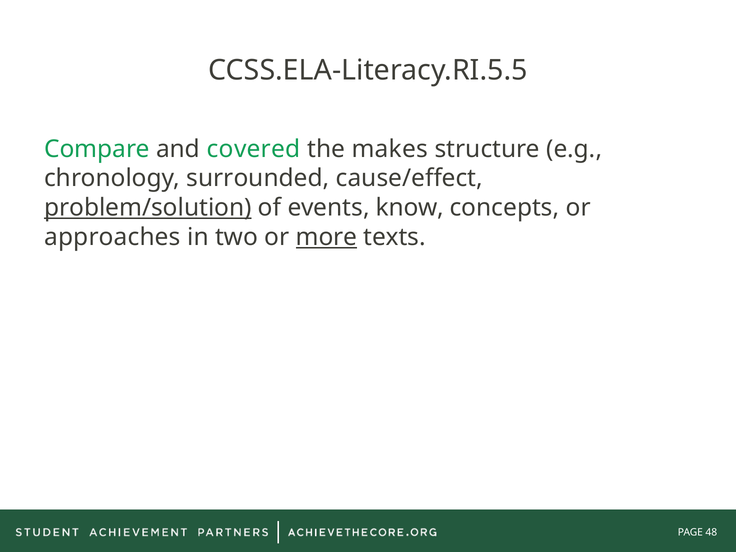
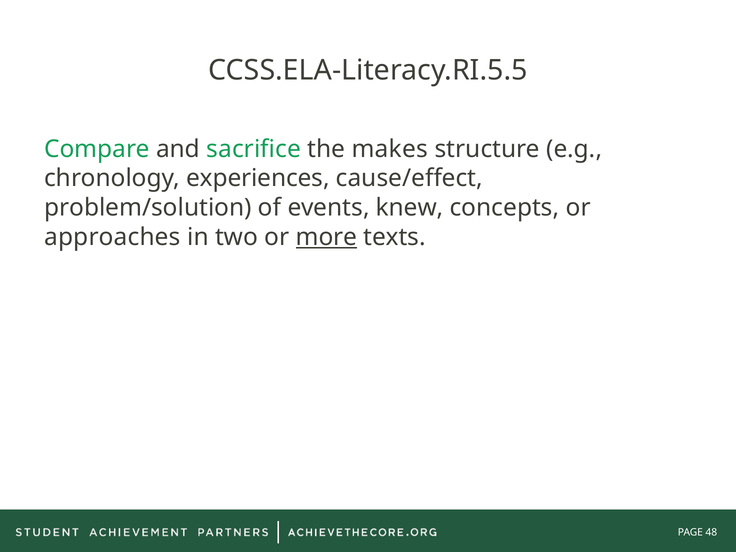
covered: covered -> sacrifice
surrounded: surrounded -> experiences
problem/solution underline: present -> none
know: know -> knew
